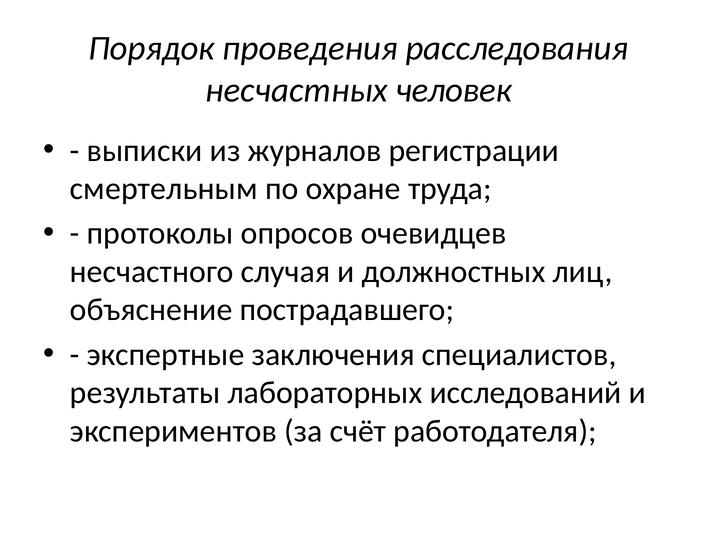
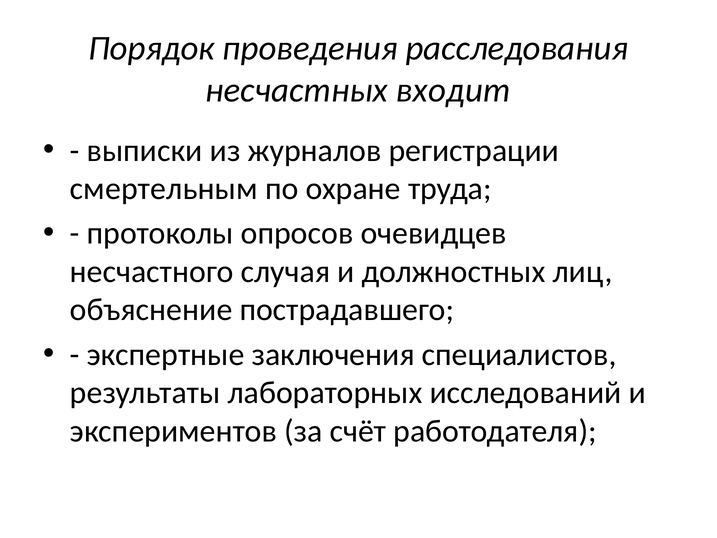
человек: человек -> входит
